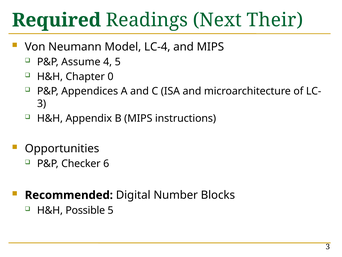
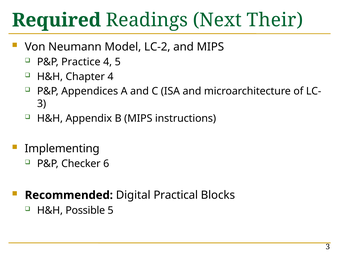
LC-4: LC-4 -> LC-2
Assume: Assume -> Practice
Chapter 0: 0 -> 4
Opportunities: Opportunities -> Implementing
Number: Number -> Practical
